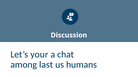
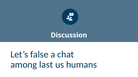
your: your -> false
